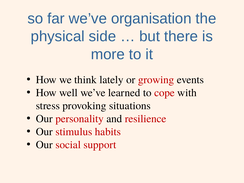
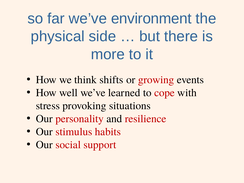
organisation: organisation -> environment
lately: lately -> shifts
